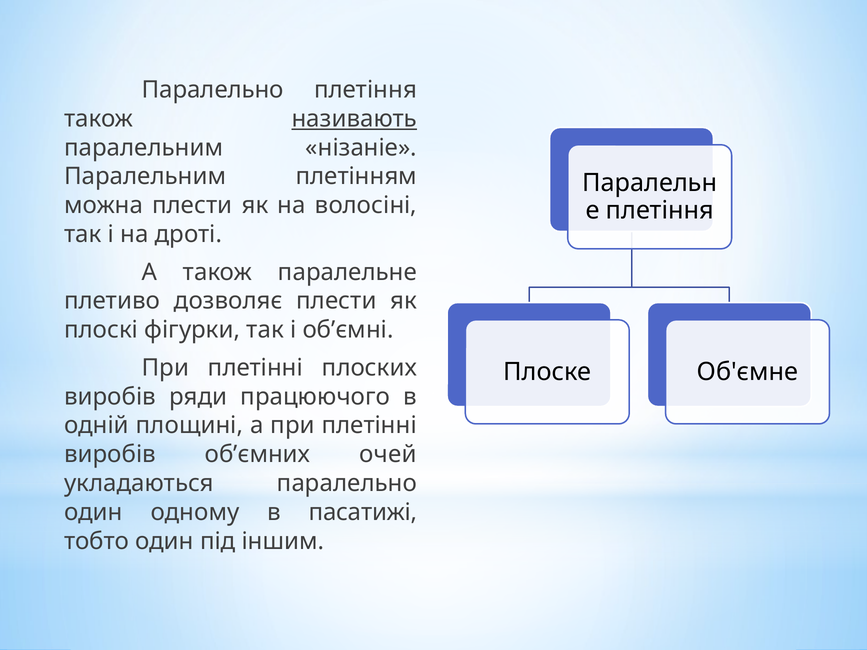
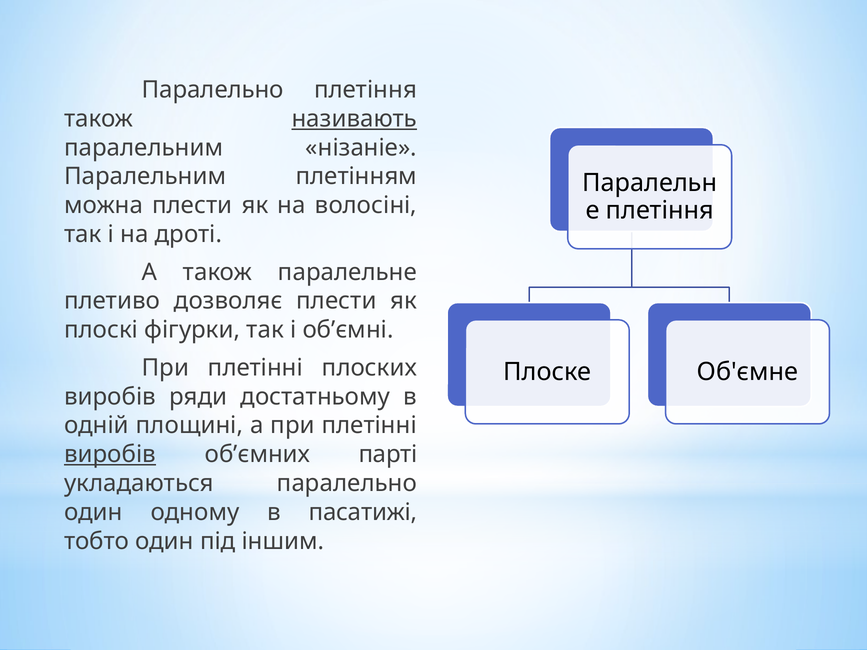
працюючого: працюючого -> достатньому
виробів at (110, 455) underline: none -> present
очей: очей -> парті
